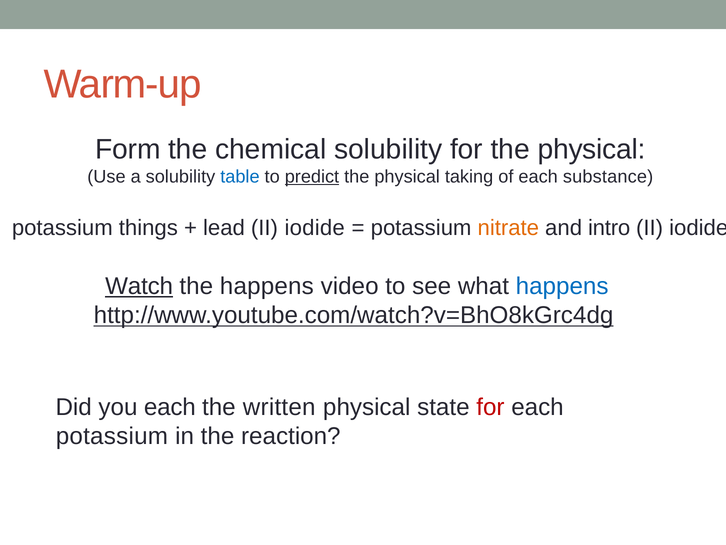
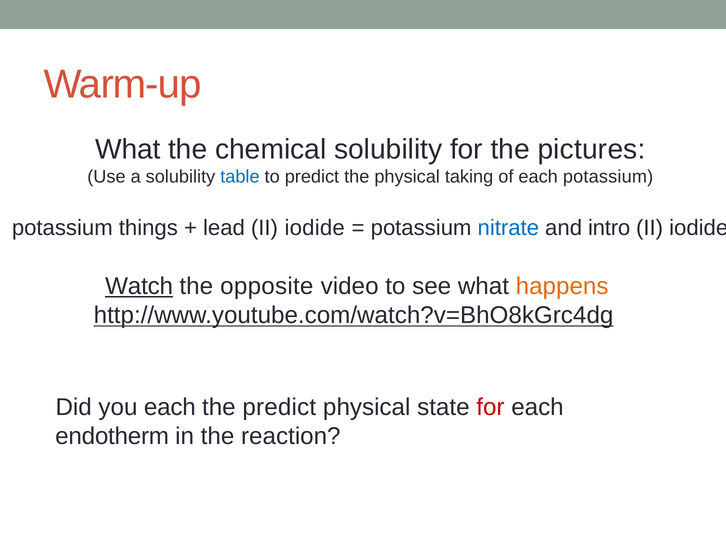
Form at (128, 150): Form -> What
for the physical: physical -> pictures
predict at (312, 177) underline: present -> none
each substance: substance -> potassium
nitrate colour: orange -> blue
the happens: happens -> opposite
happens at (562, 286) colour: blue -> orange
the written: written -> predict
potassium at (112, 436): potassium -> endotherm
